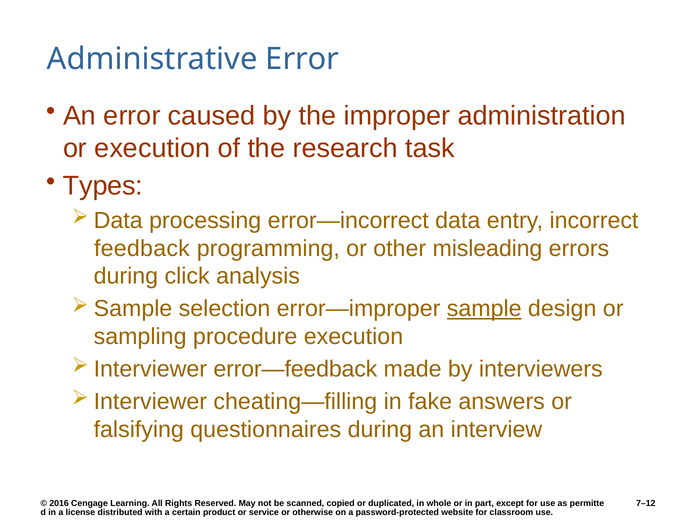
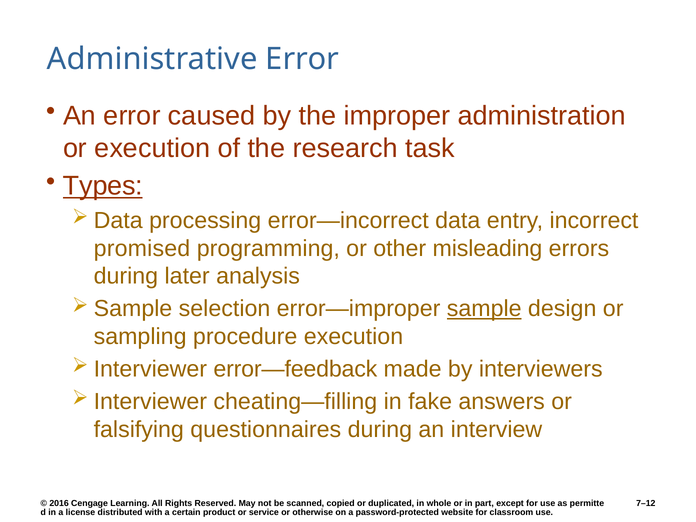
Types underline: none -> present
feedback: feedback -> promised
click: click -> later
